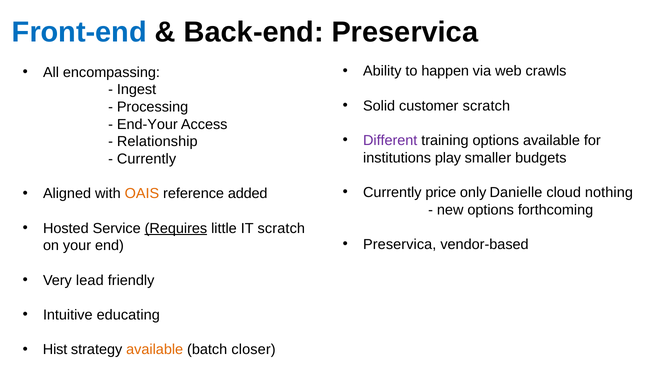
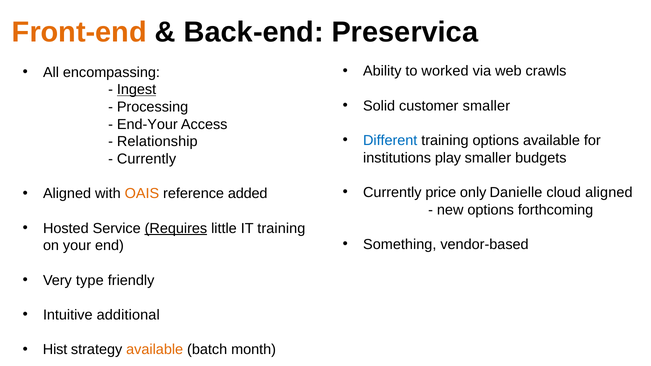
Front-end colour: blue -> orange
happen: happen -> worked
Ingest underline: none -> present
customer scratch: scratch -> smaller
Different colour: purple -> blue
cloud nothing: nothing -> aligned
IT scratch: scratch -> training
Preservica at (400, 245): Preservica -> Something
lead: lead -> type
educating: educating -> additional
closer: closer -> month
